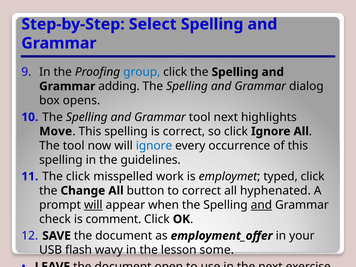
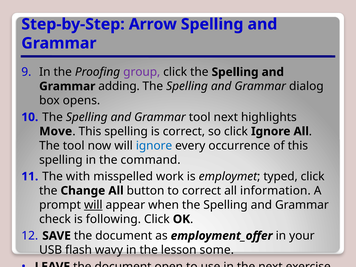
Select: Select -> Arrow
group colour: blue -> purple
guidelines: guidelines -> command
The click: click -> with
hyphenated: hyphenated -> information
and at (261, 205) underline: present -> none
comment: comment -> following
